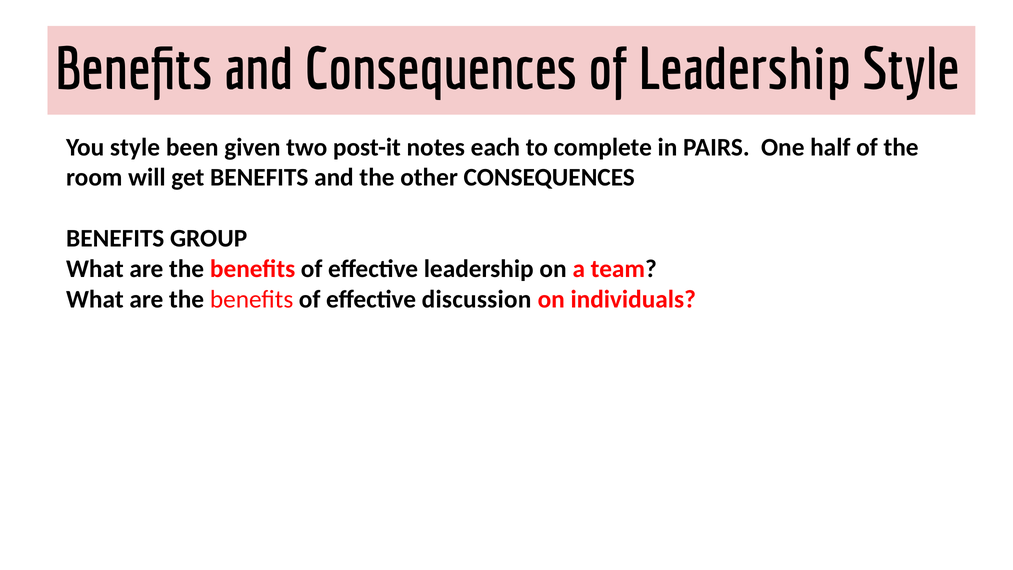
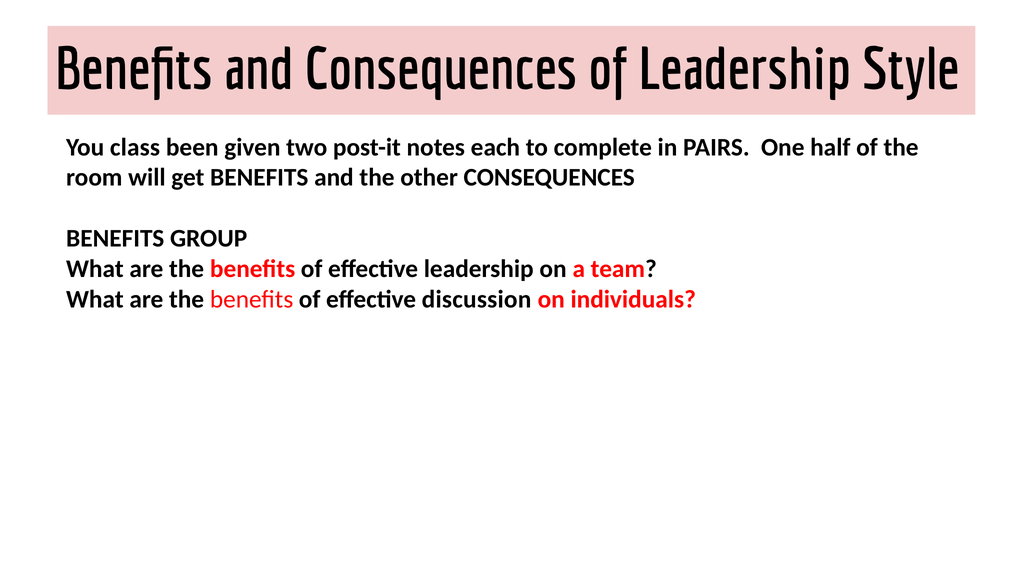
You style: style -> class
